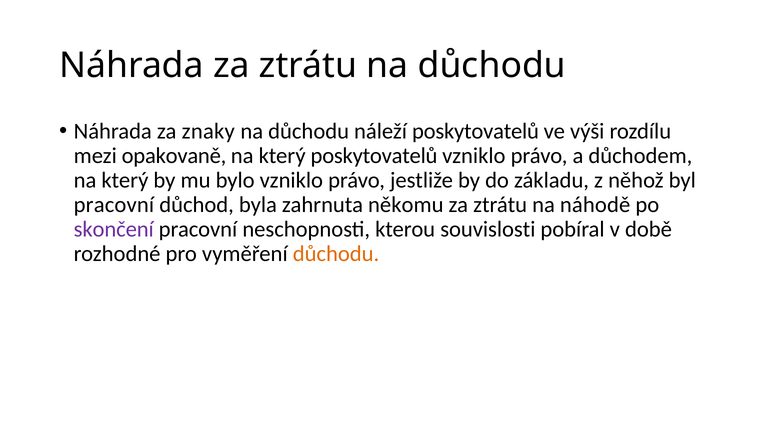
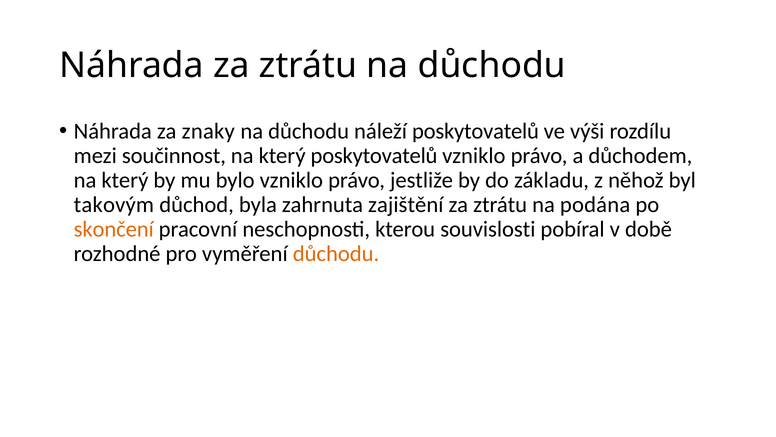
opakovaně: opakovaně -> součinnost
pracovní at (114, 205): pracovní -> takovým
někomu: někomu -> zajištění
náhodě: náhodě -> podána
skončení colour: purple -> orange
